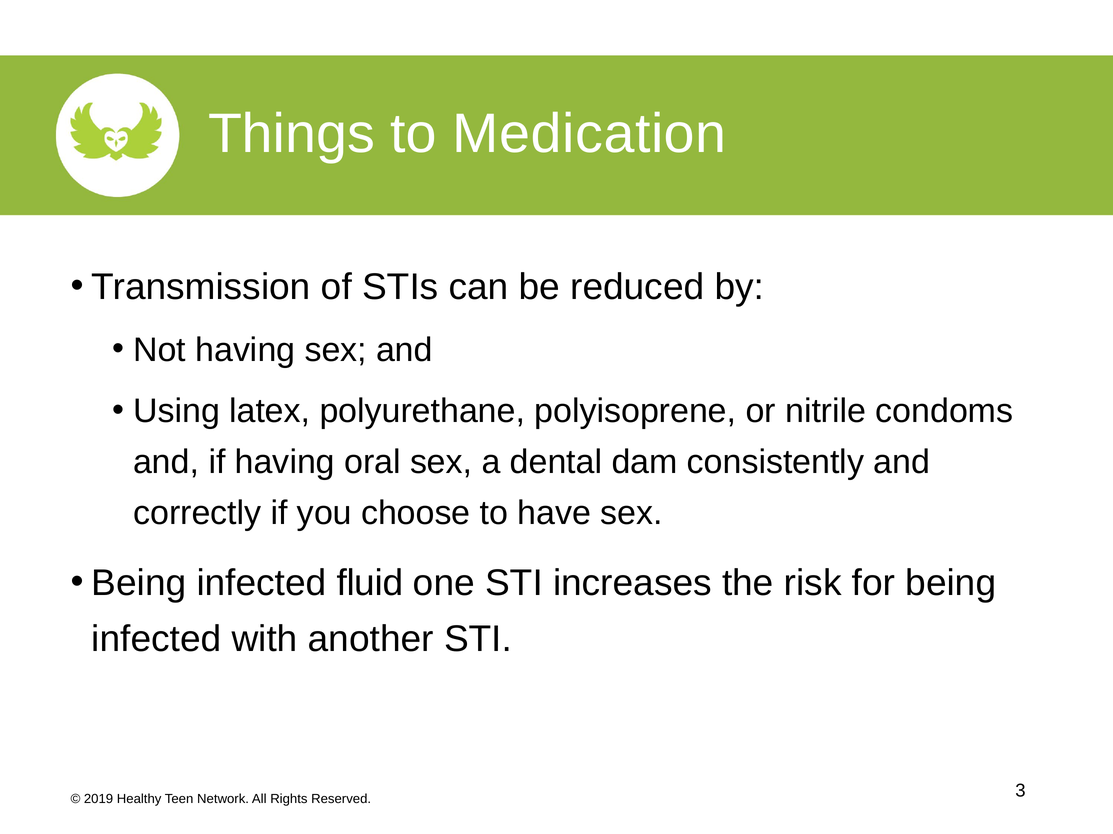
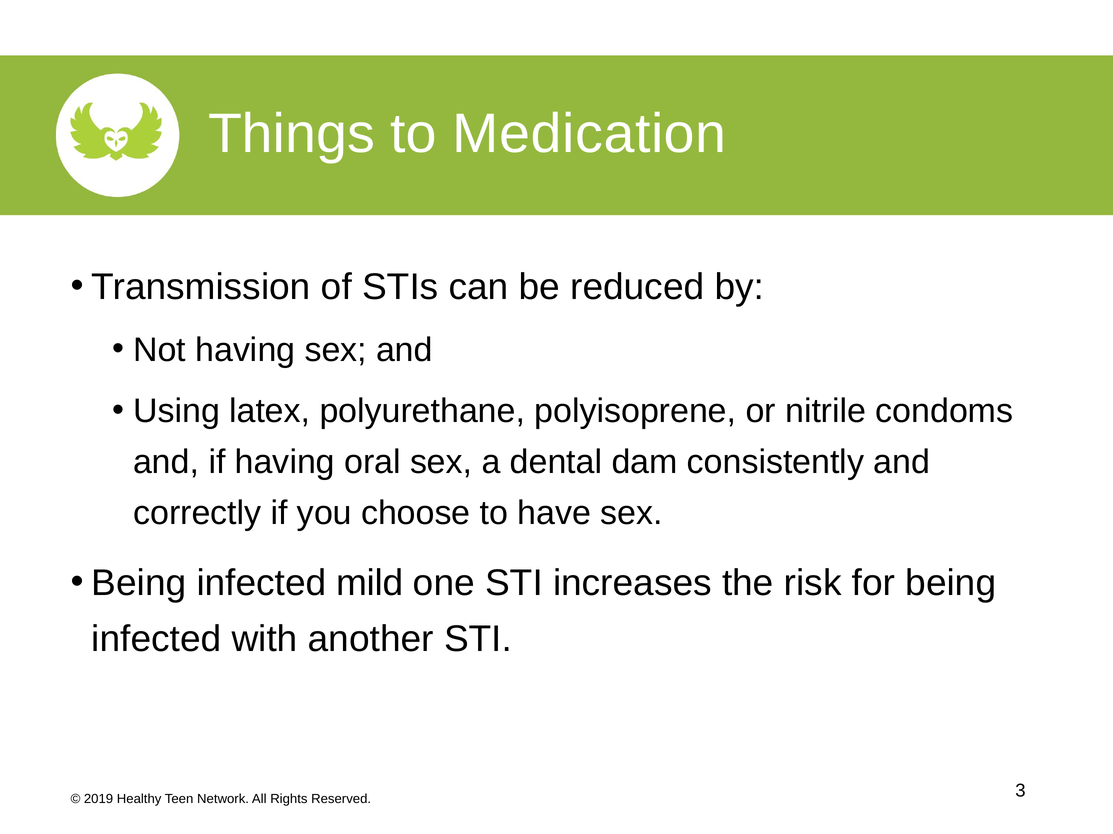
fluid: fluid -> mild
